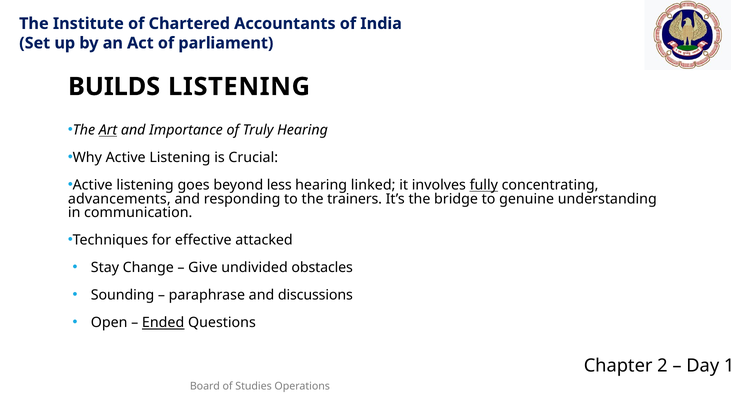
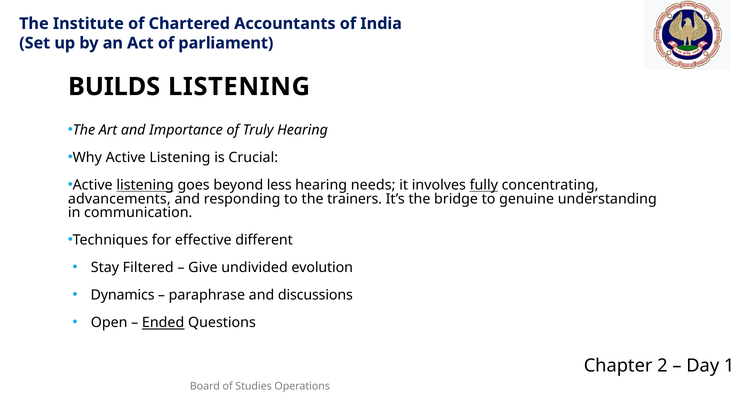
Art underline: present -> none
listening at (145, 185) underline: none -> present
linked: linked -> needs
attacked: attacked -> different
Change: Change -> Filtered
obstacles: obstacles -> evolution
Sounding: Sounding -> Dynamics
